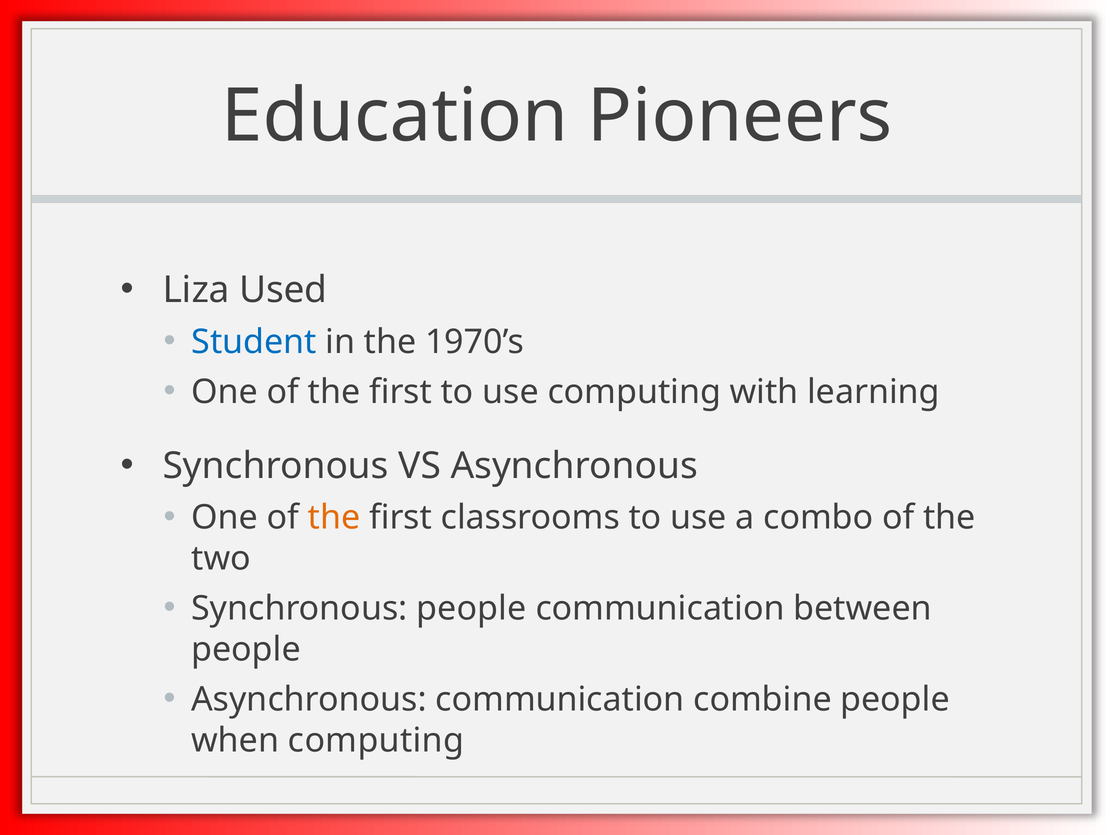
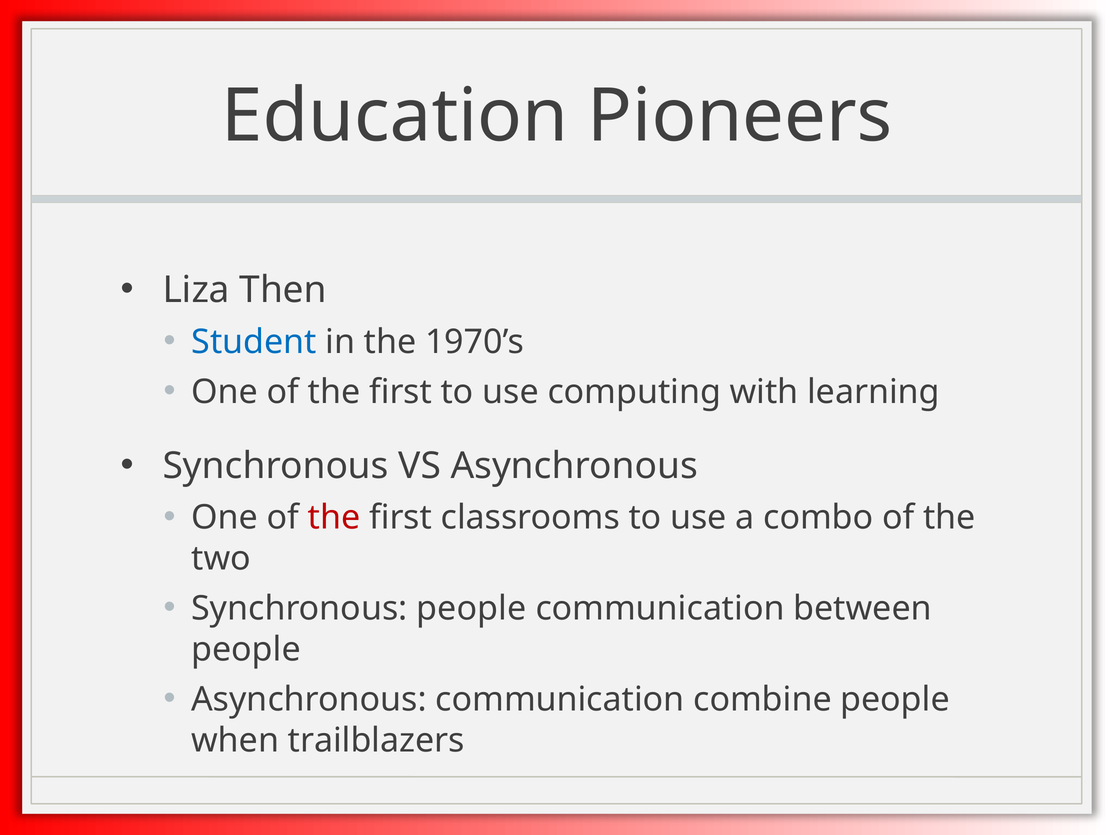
Used: Used -> Then
the at (334, 518) colour: orange -> red
when computing: computing -> trailblazers
